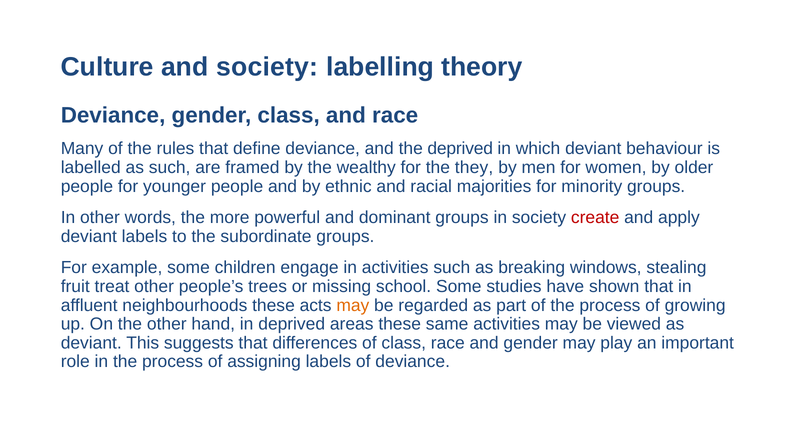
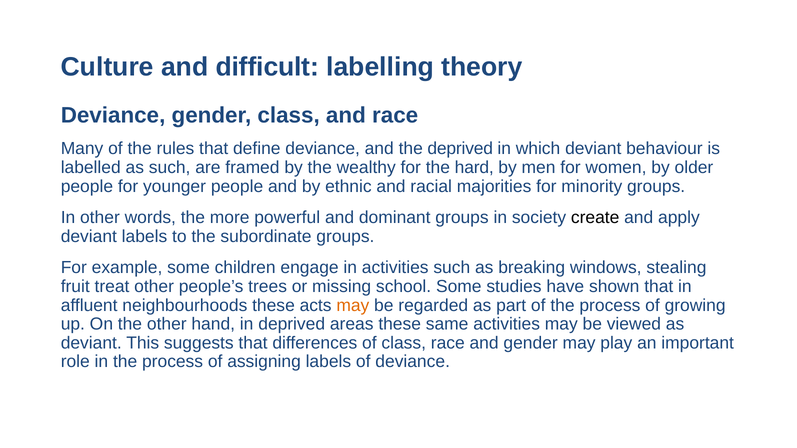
and society: society -> difficult
they: they -> hard
create colour: red -> black
